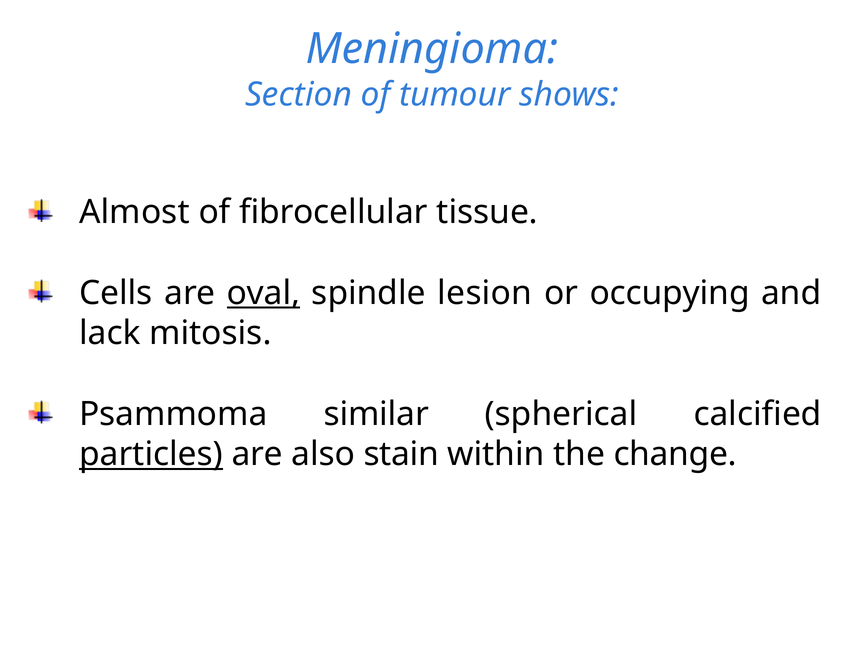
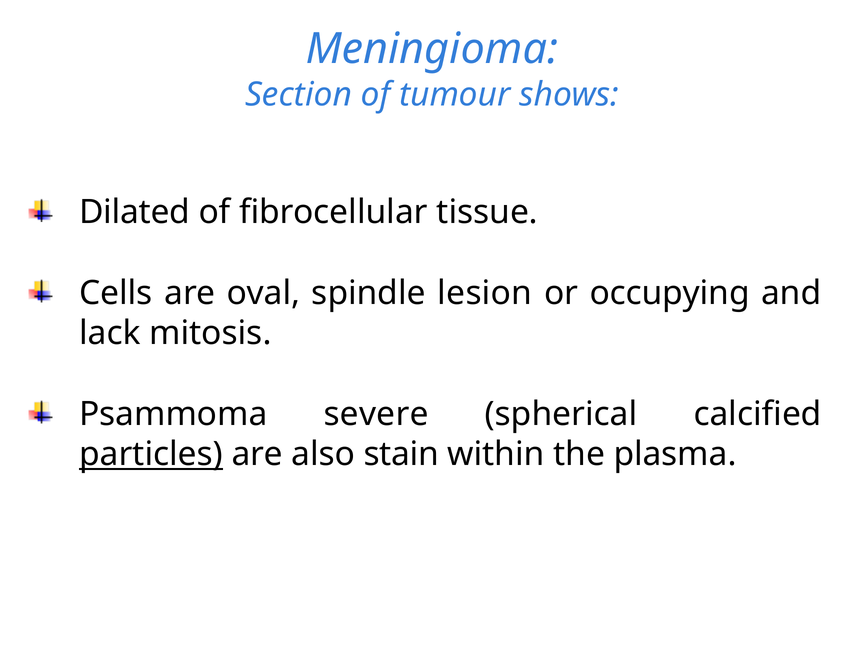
Almost: Almost -> Dilated
oval underline: present -> none
similar: similar -> severe
change: change -> plasma
